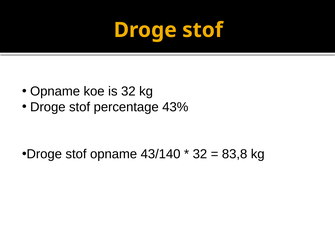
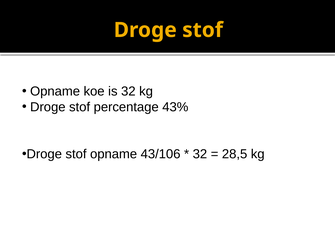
43/140: 43/140 -> 43/106
83,8: 83,8 -> 28,5
